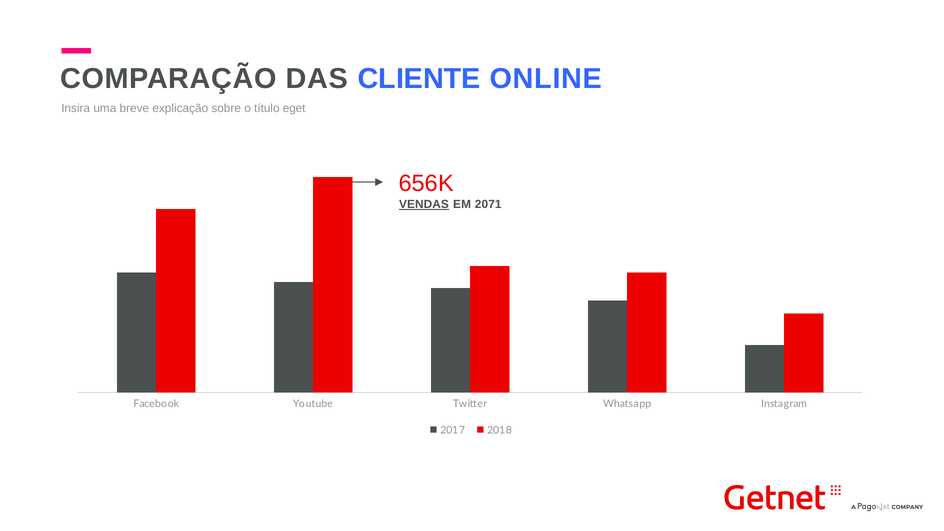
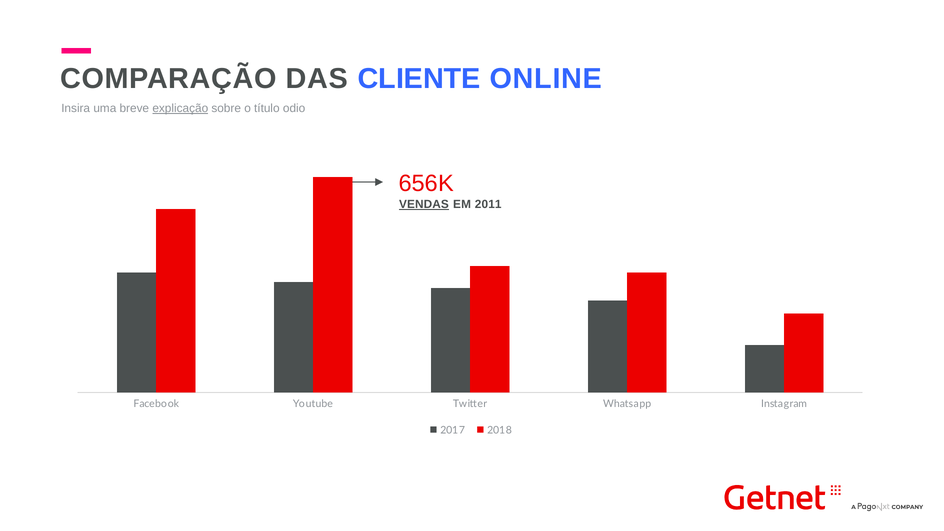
explicação underline: none -> present
eget: eget -> odio
2071: 2071 -> 2011
